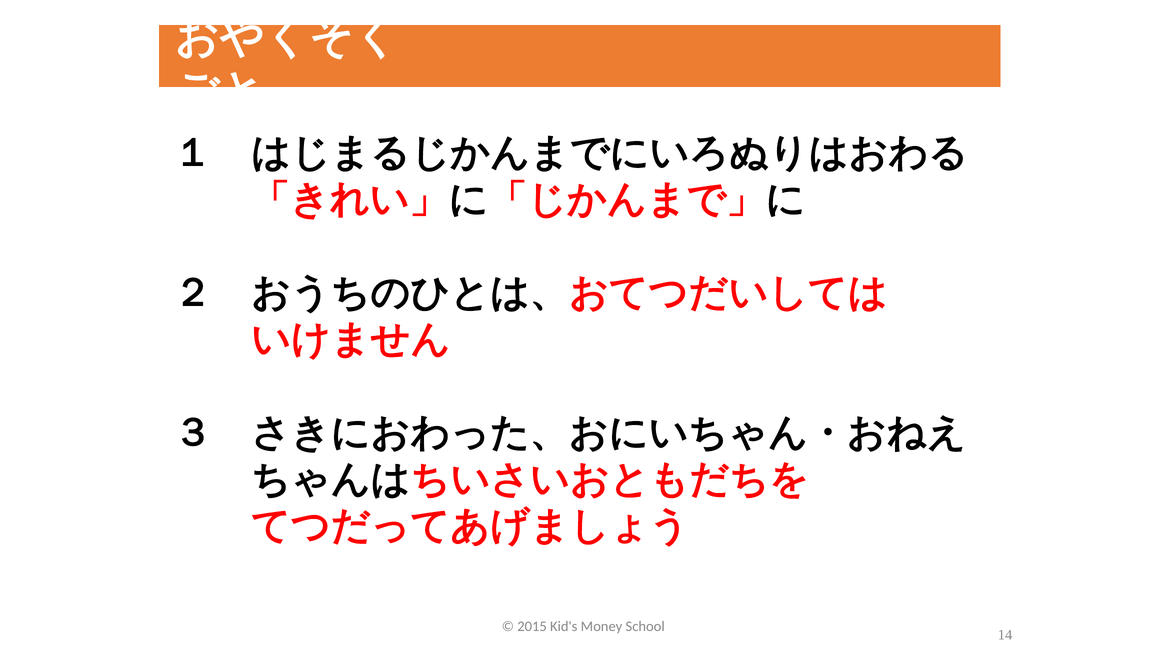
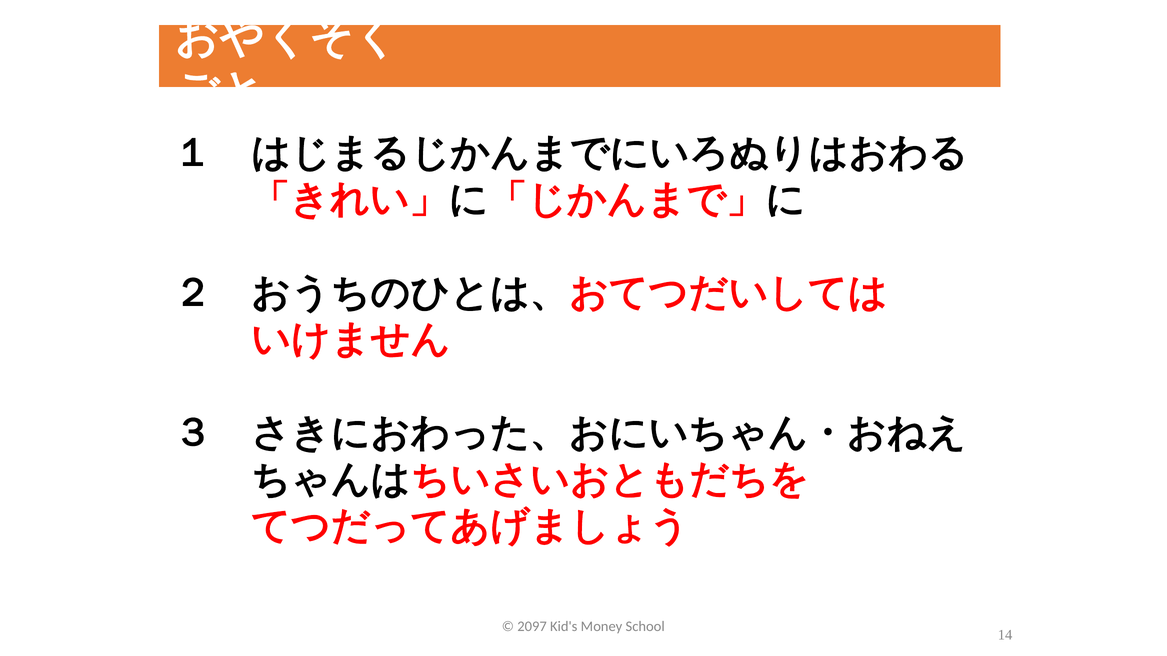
2015: 2015 -> 2097
